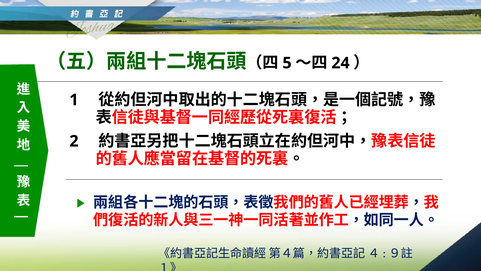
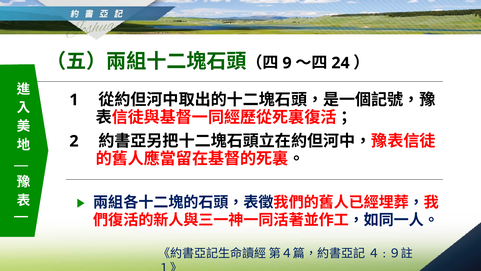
5: 5 -> 9
